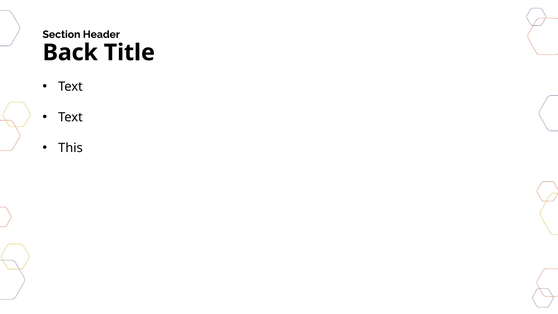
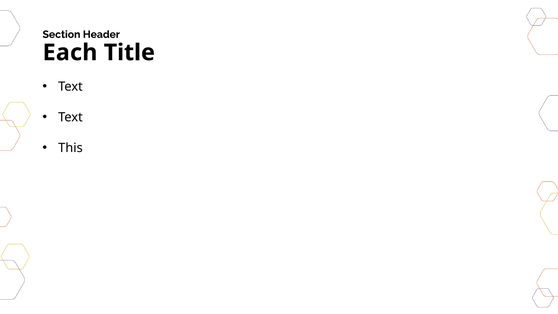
Back: Back -> Each
